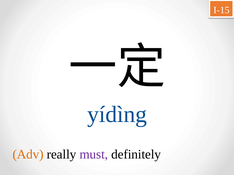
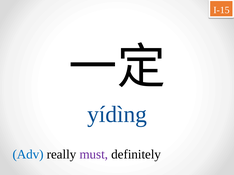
Adv colour: orange -> blue
